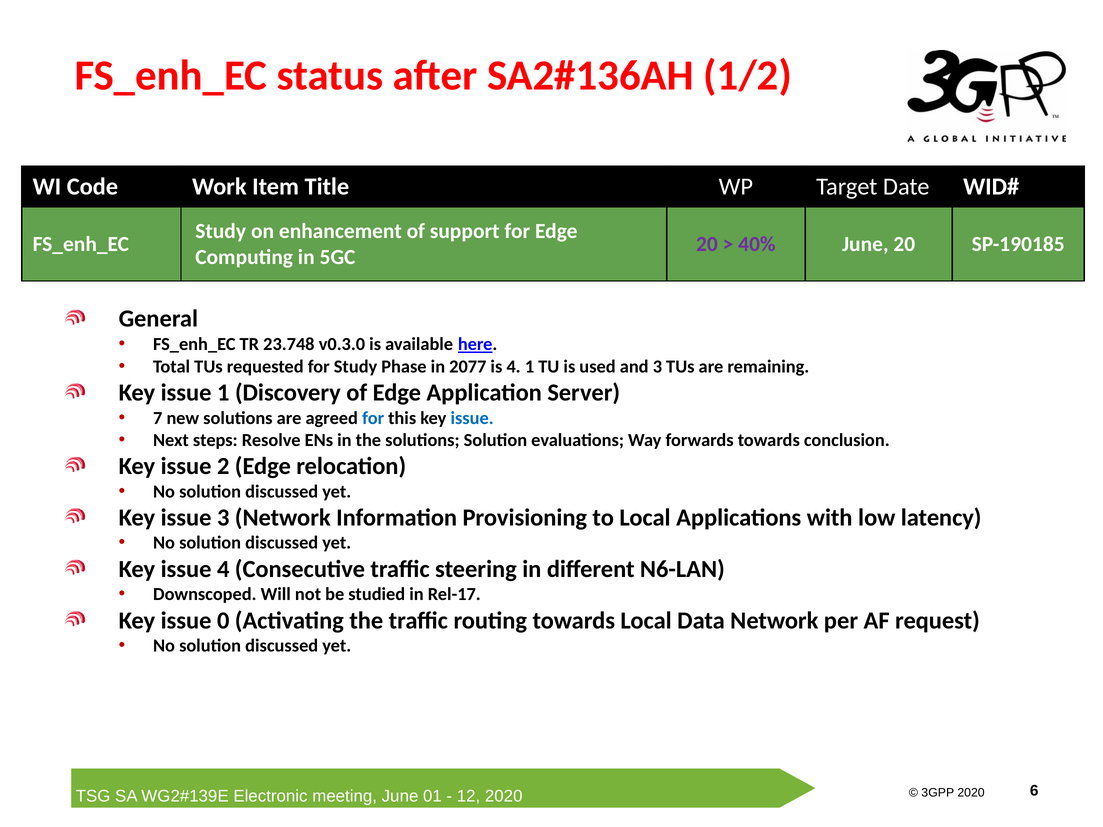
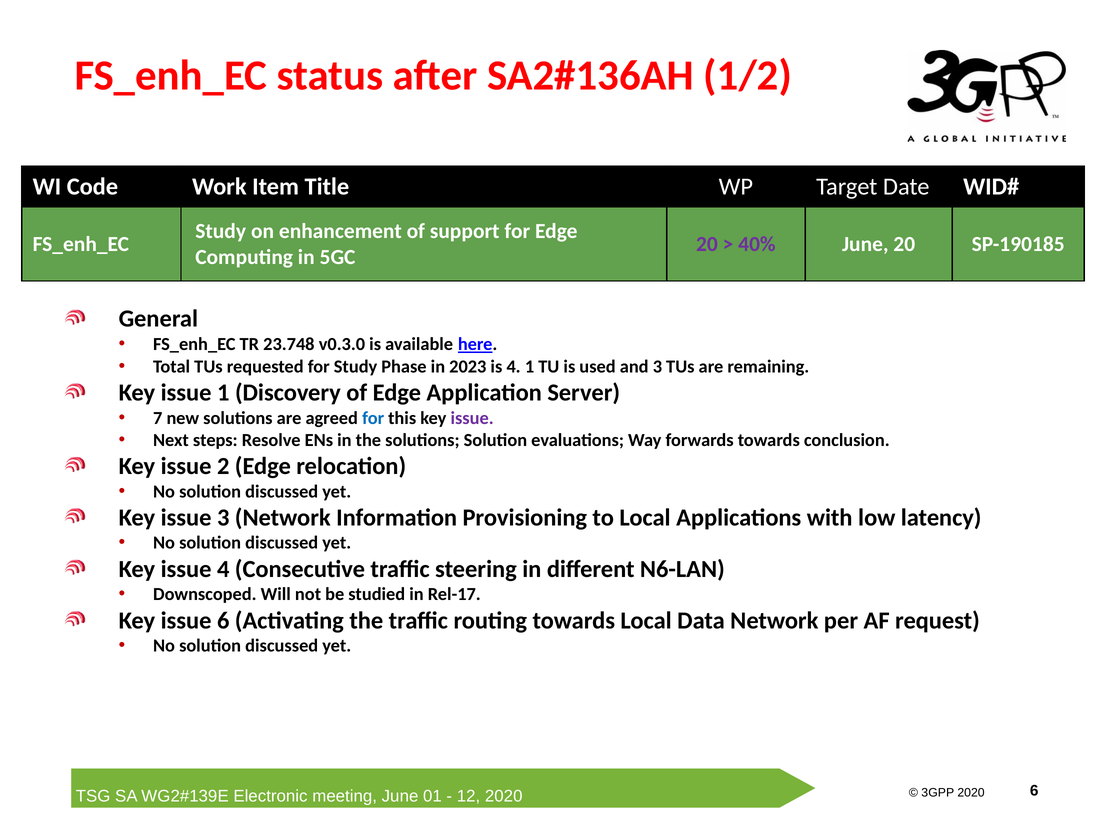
2077: 2077 -> 2023
issue at (472, 418) colour: blue -> purple
issue 0: 0 -> 6
